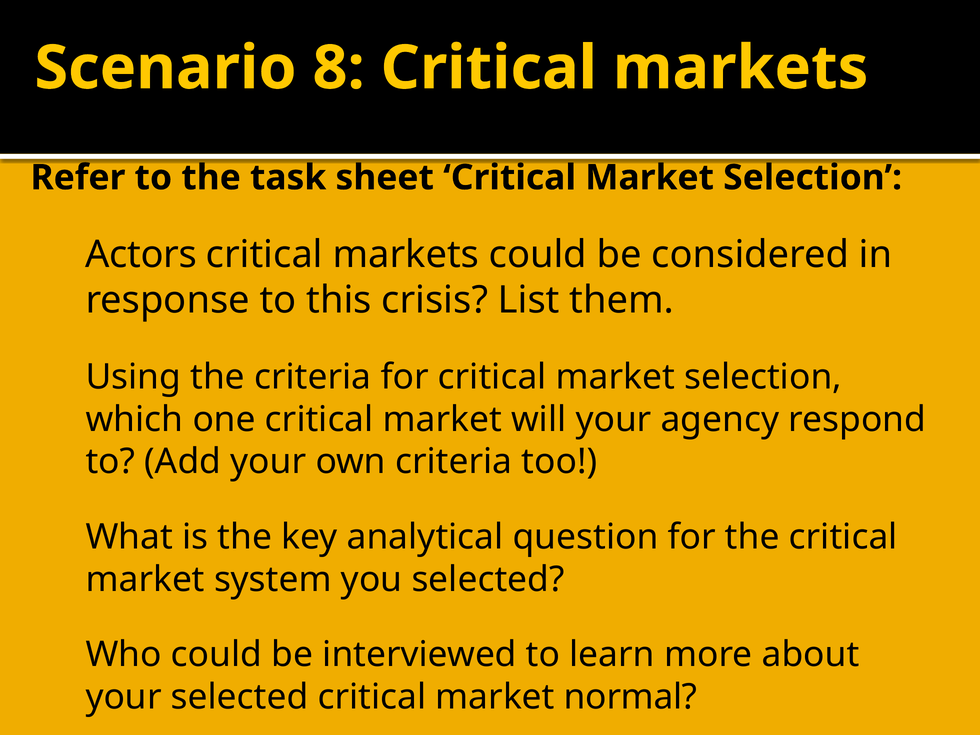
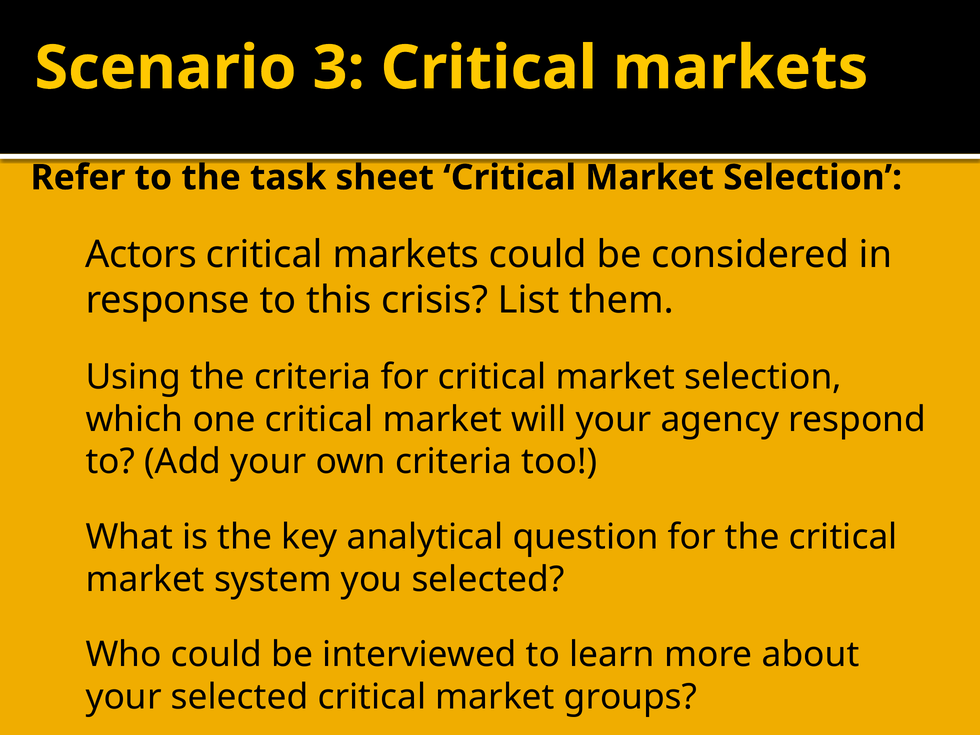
Scenario 8: 8 -> 3
normal: normal -> groups
